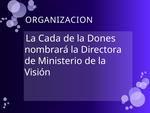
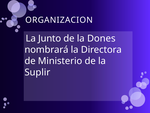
Cada: Cada -> Junto
Visión: Visión -> Suplir
